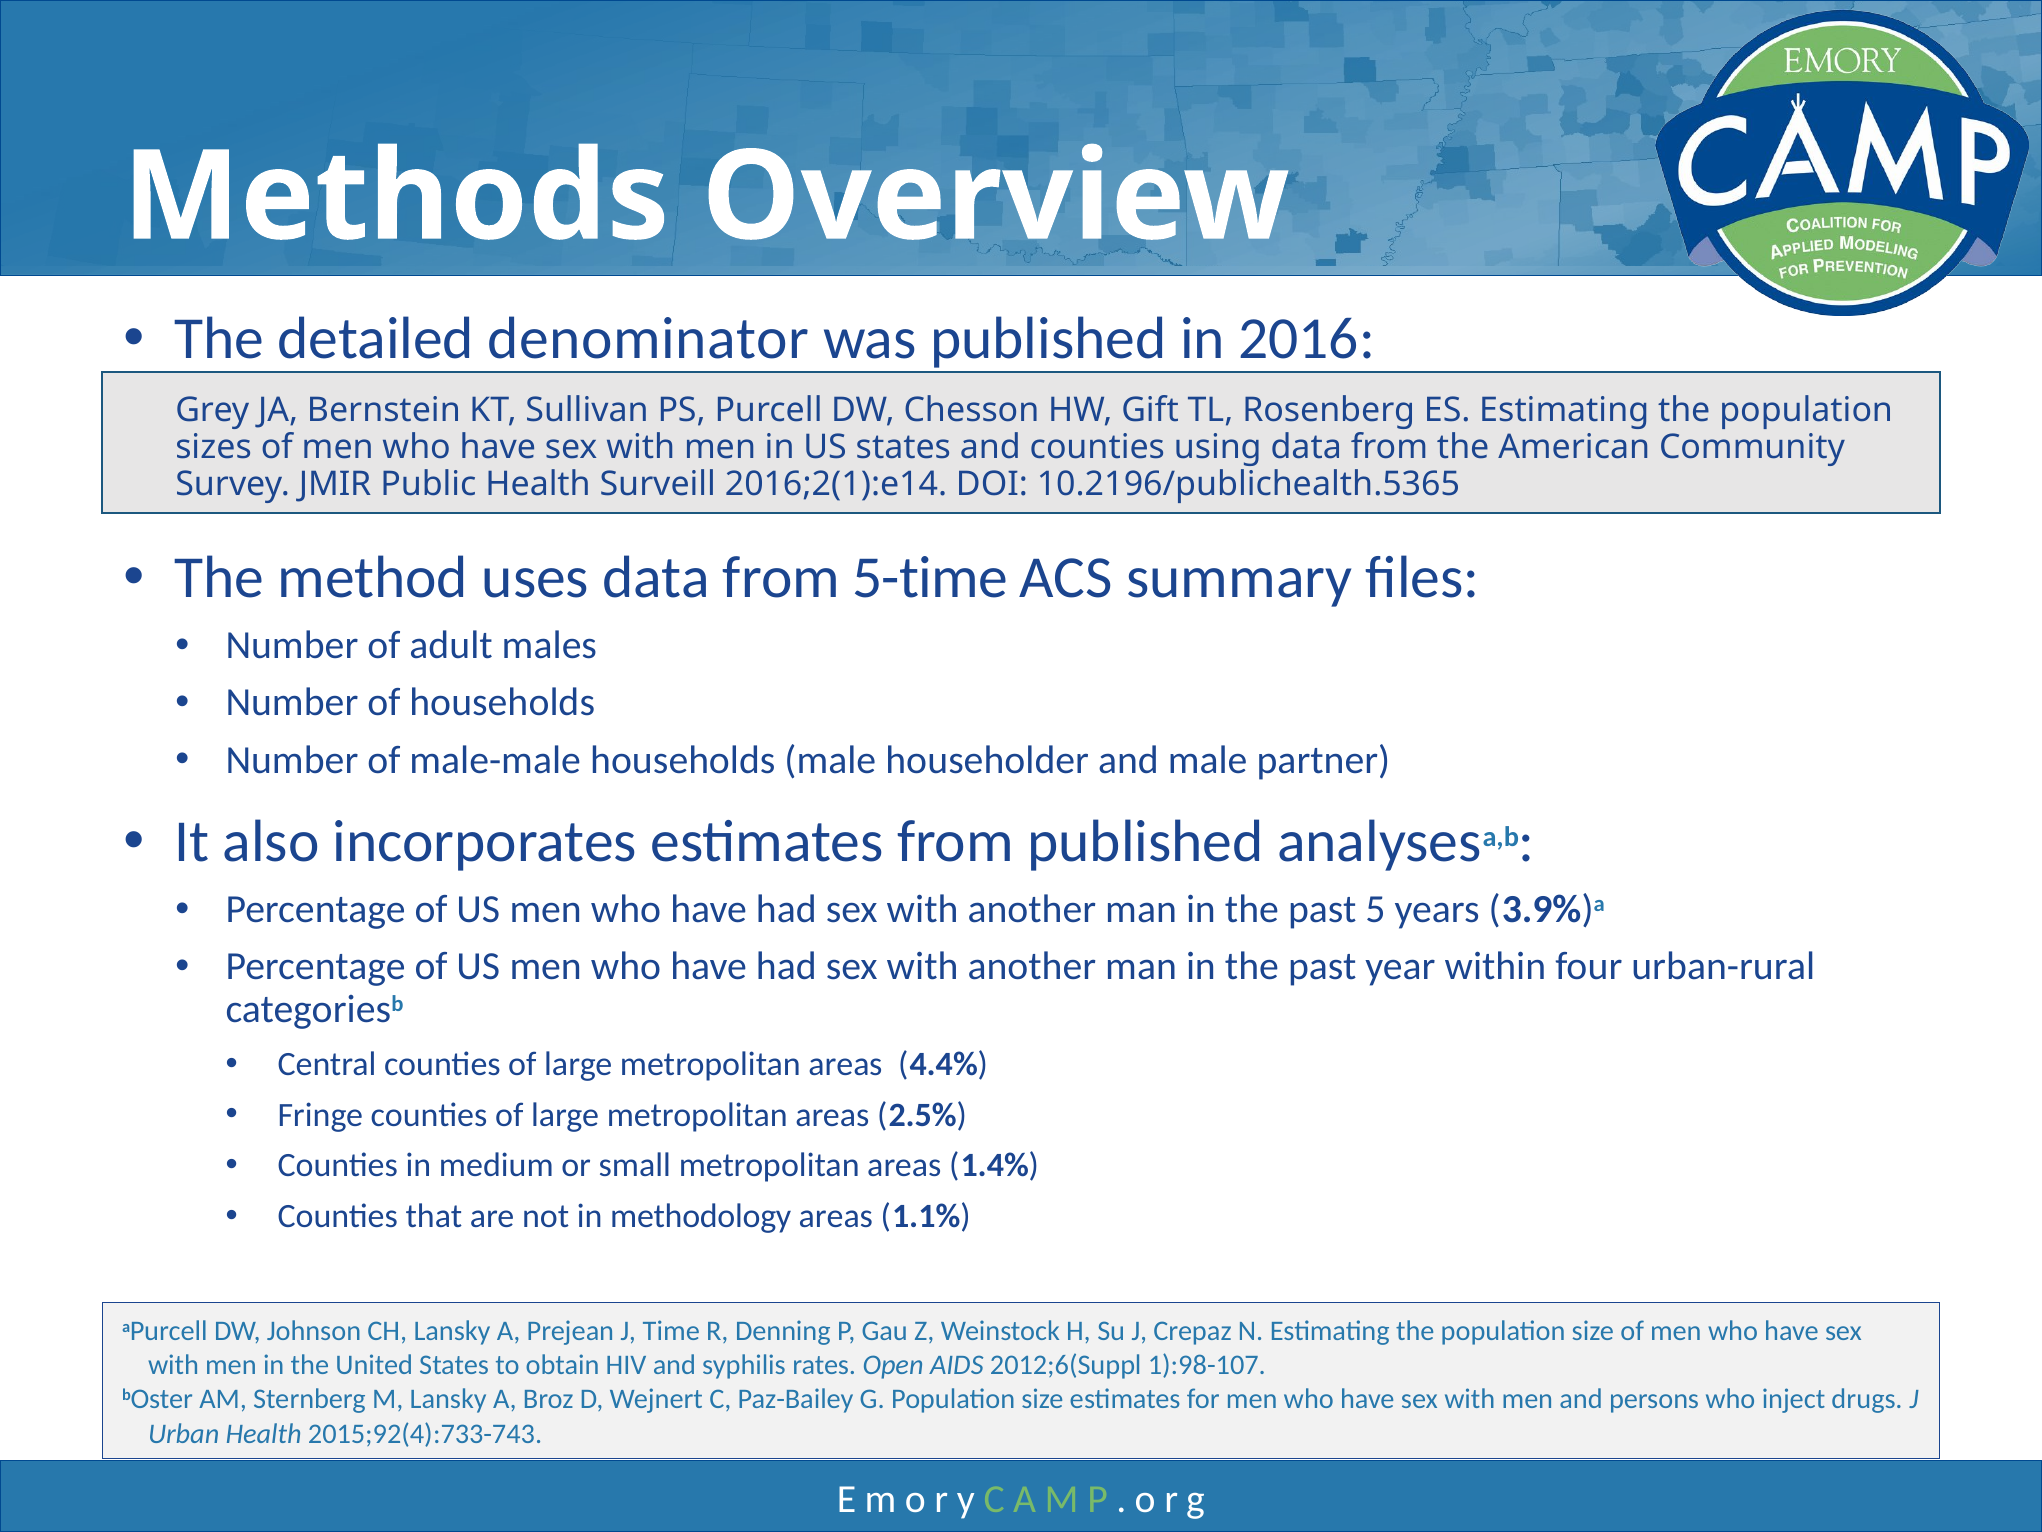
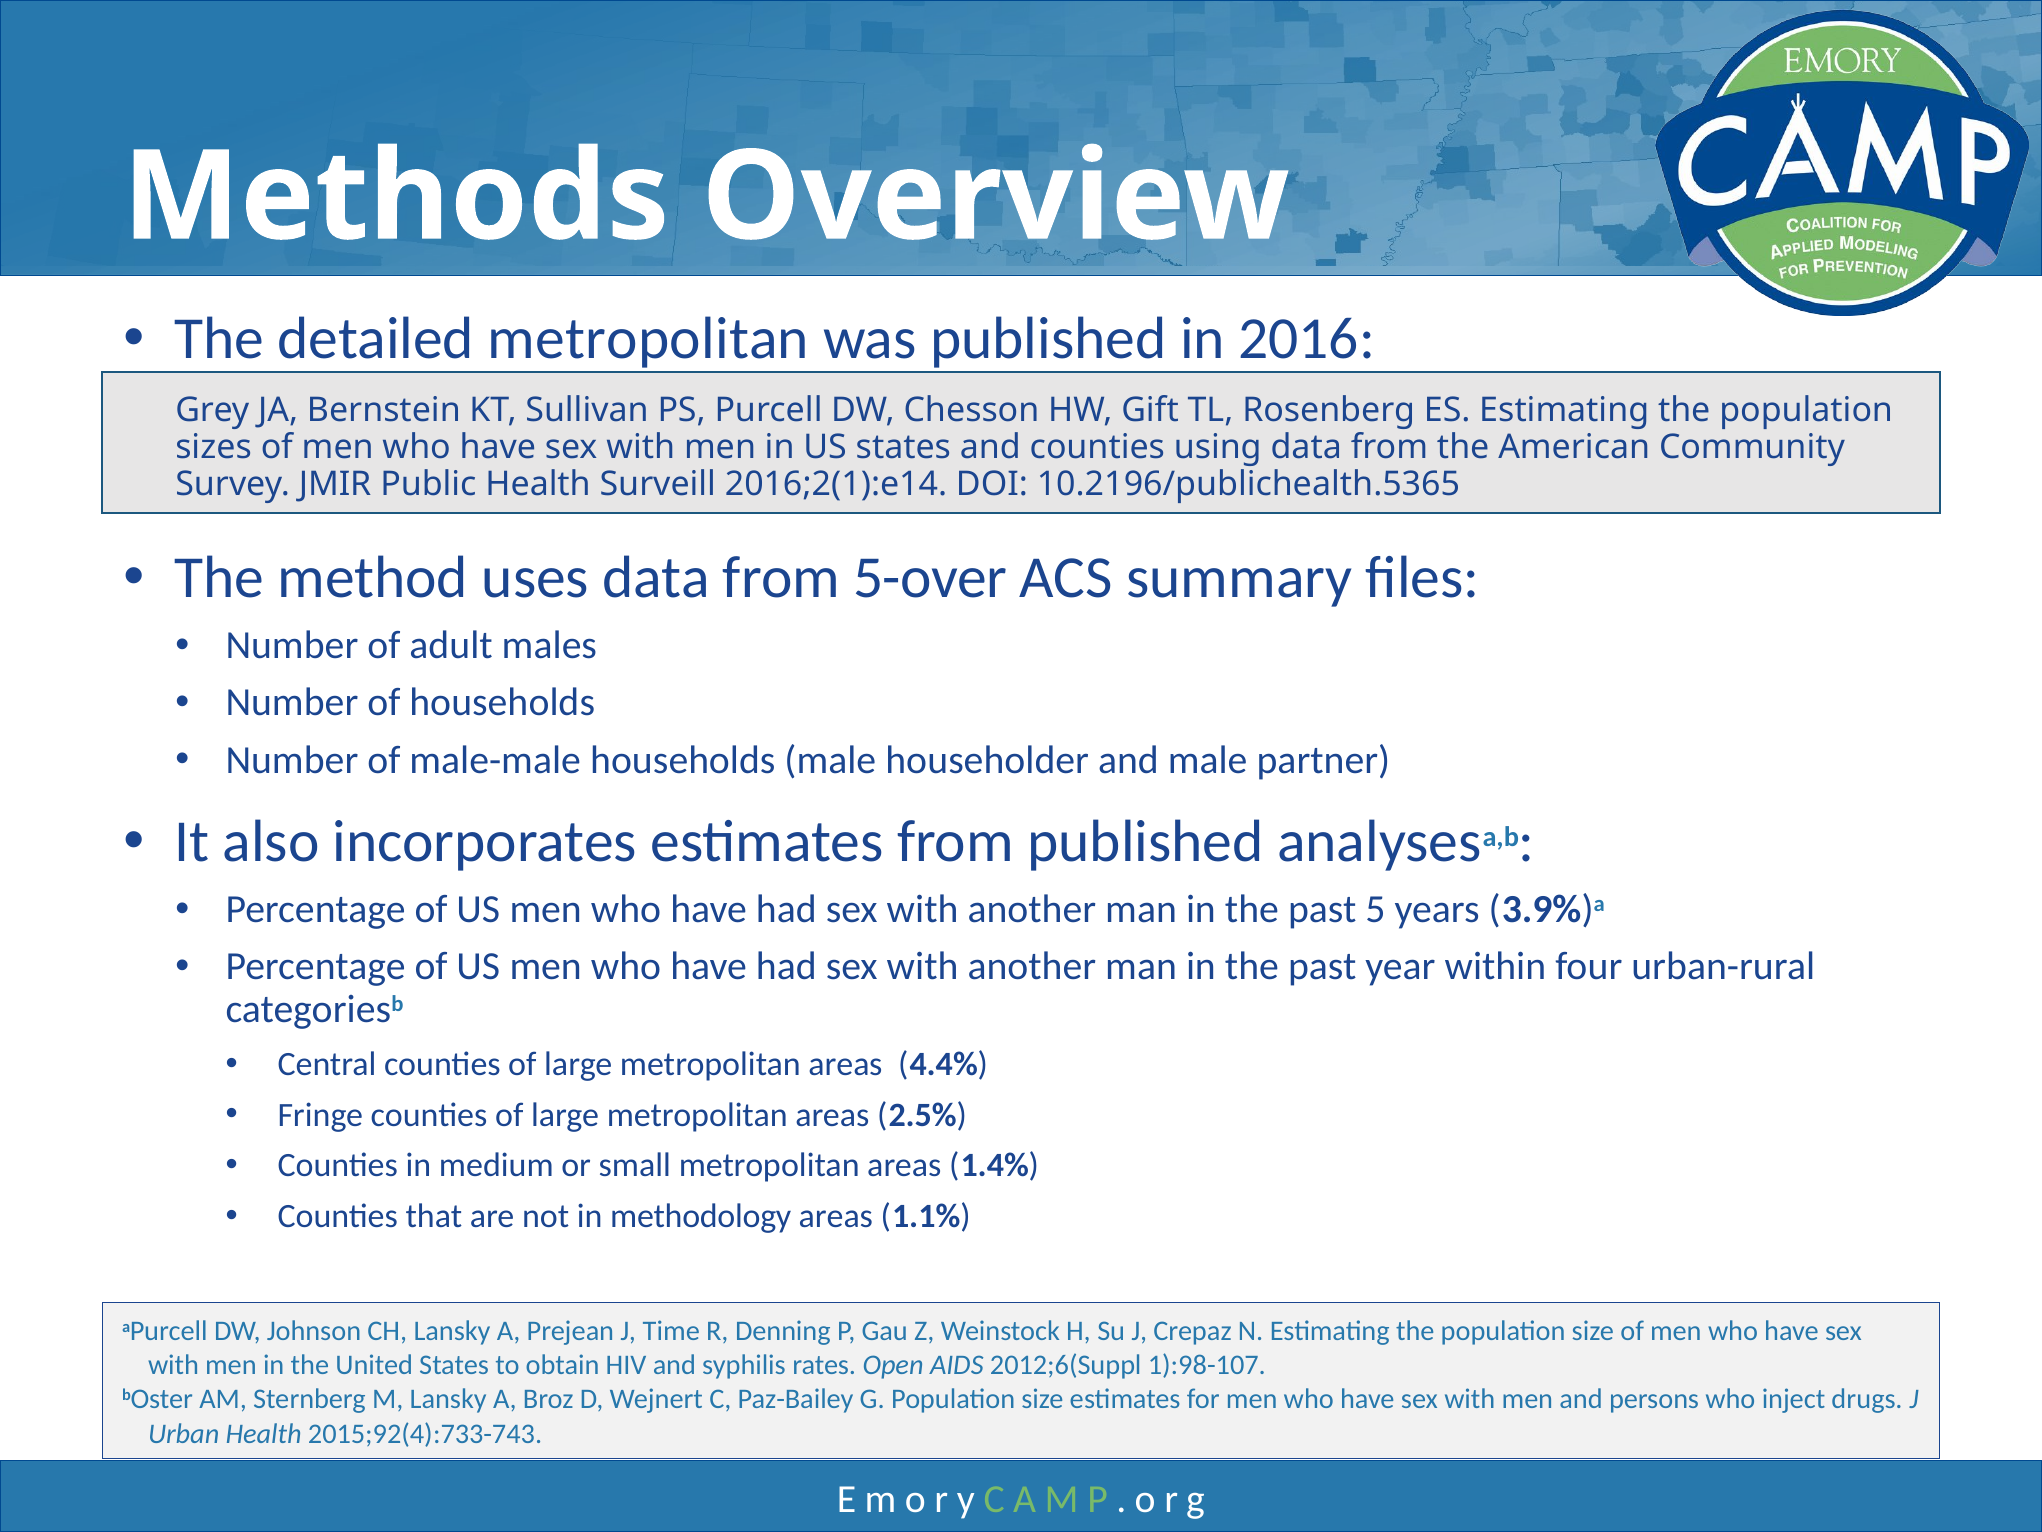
detailed denominator: denominator -> metropolitan
5-time: 5-time -> 5-over
